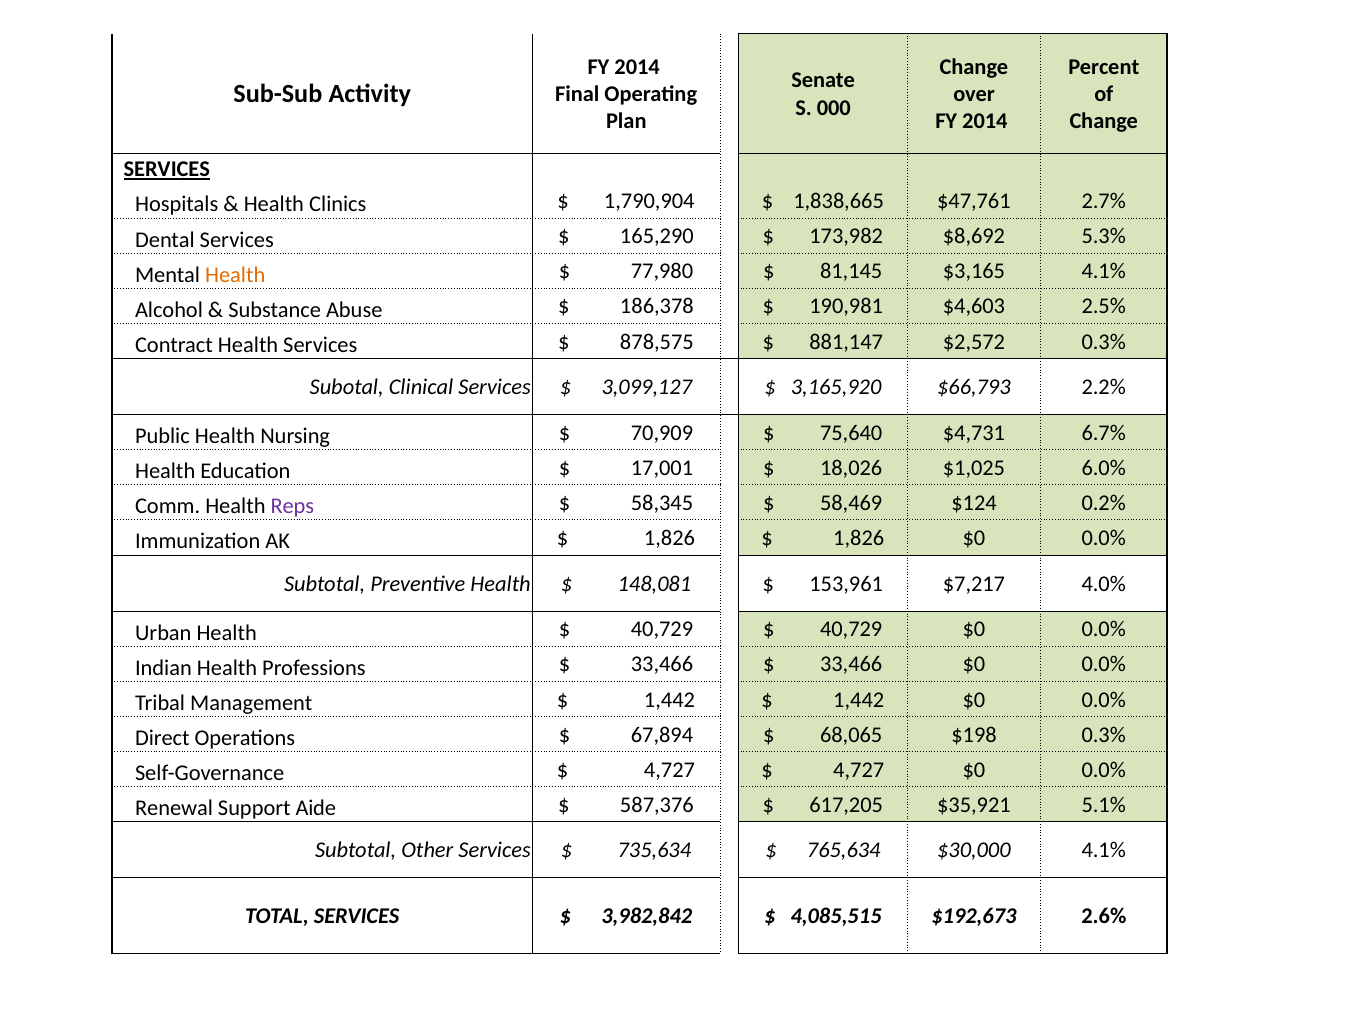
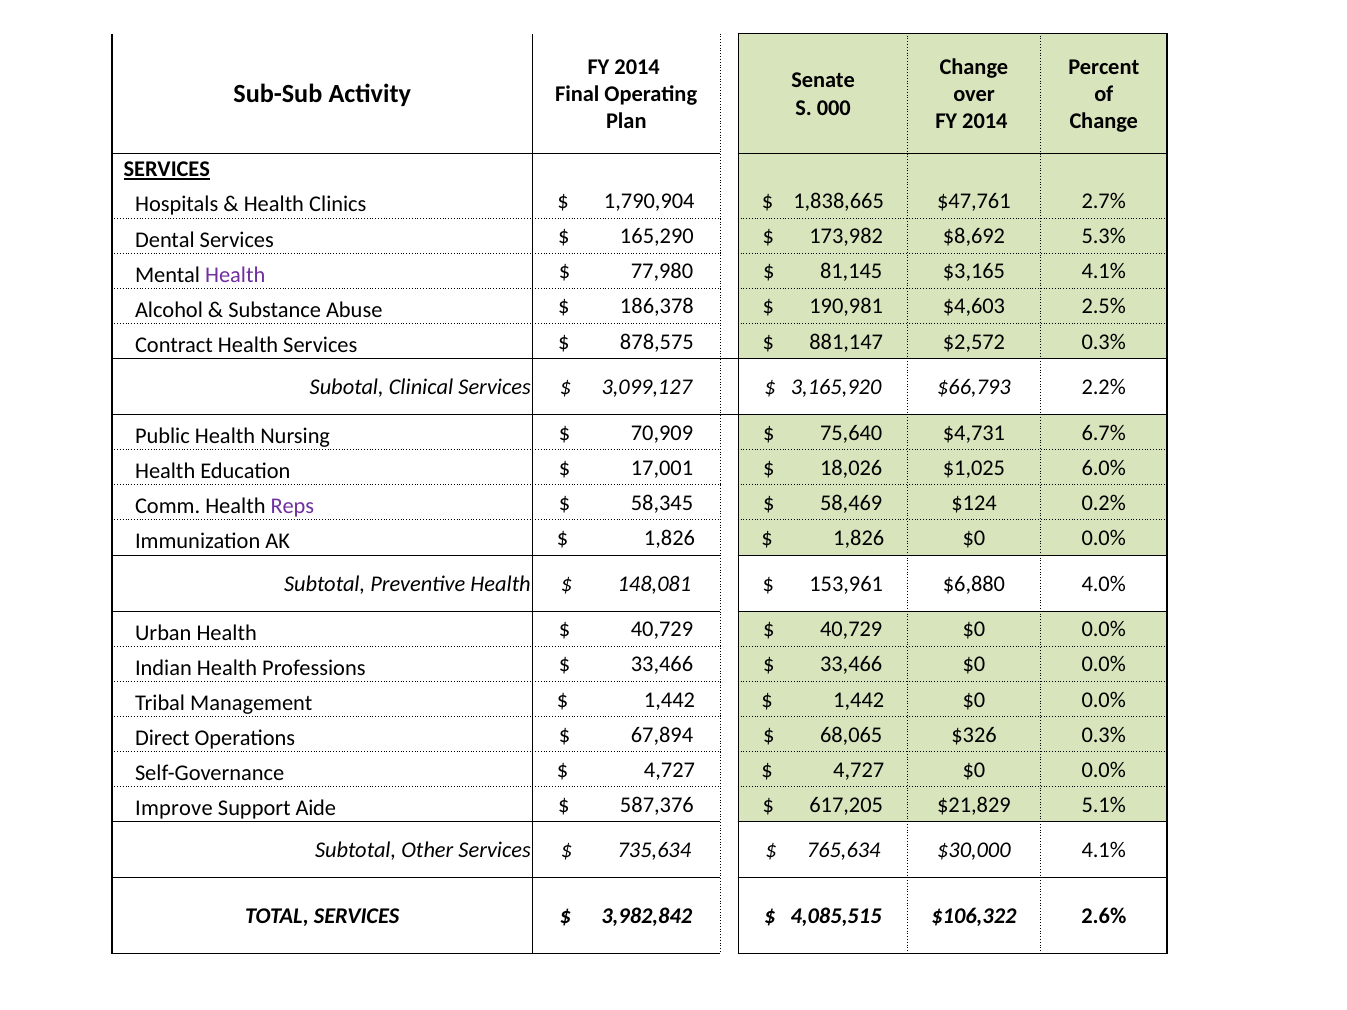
Health at (235, 275) colour: orange -> purple
$7,217: $7,217 -> $6,880
$198: $198 -> $326
Renewal: Renewal -> Improve
$35,921: $35,921 -> $21,829
$192,673: $192,673 -> $106,322
